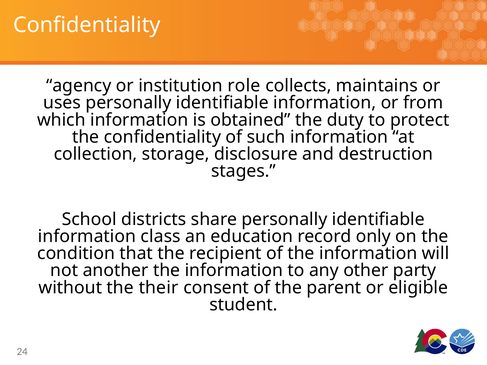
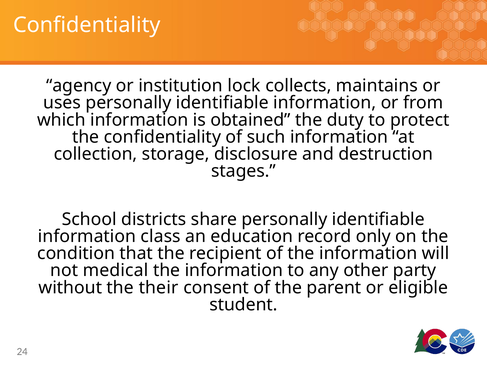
role: role -> lock
another: another -> medical
